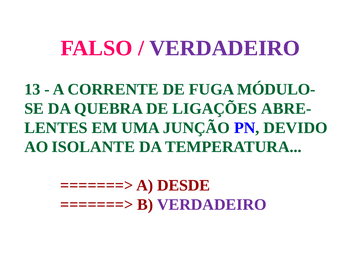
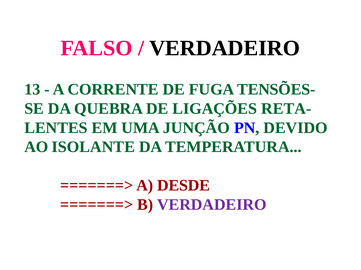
VERDADEIRO at (225, 48) colour: purple -> black
MÓDULO-: MÓDULO- -> TENSÕES-
ABRE-: ABRE- -> RETA-
